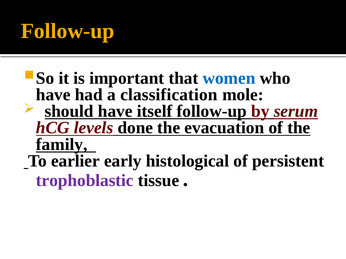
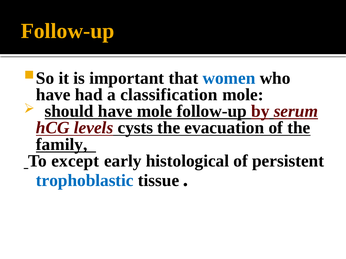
have itself: itself -> mole
done: done -> cysts
earlier: earlier -> except
trophoblastic colour: purple -> blue
